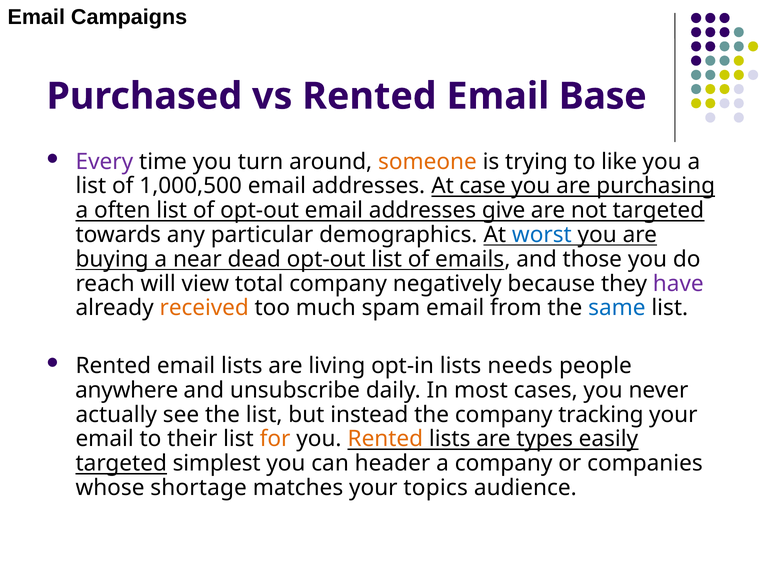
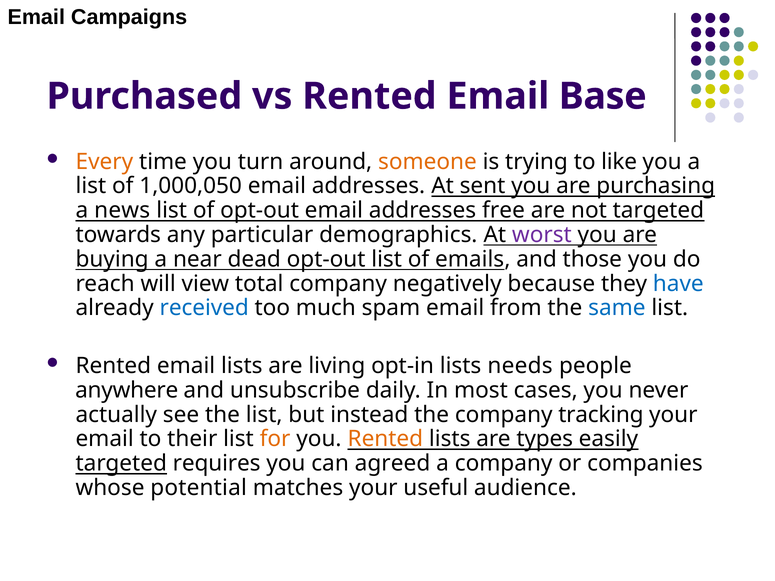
Every colour: purple -> orange
1,000,500: 1,000,500 -> 1,000,050
case: case -> sent
often: often -> news
give: give -> free
worst colour: blue -> purple
have colour: purple -> blue
received colour: orange -> blue
simplest: simplest -> requires
header: header -> agreed
shortage: shortage -> potential
topics: topics -> useful
